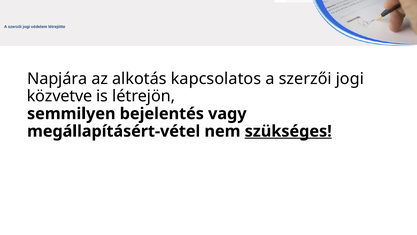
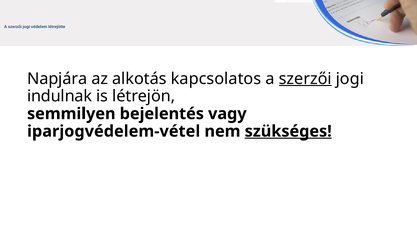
szerzői at (305, 79) underline: none -> present
közvetve: közvetve -> indulnak
megállapításért-vétel: megállapításért-vétel -> iparjogvédelem-vétel
